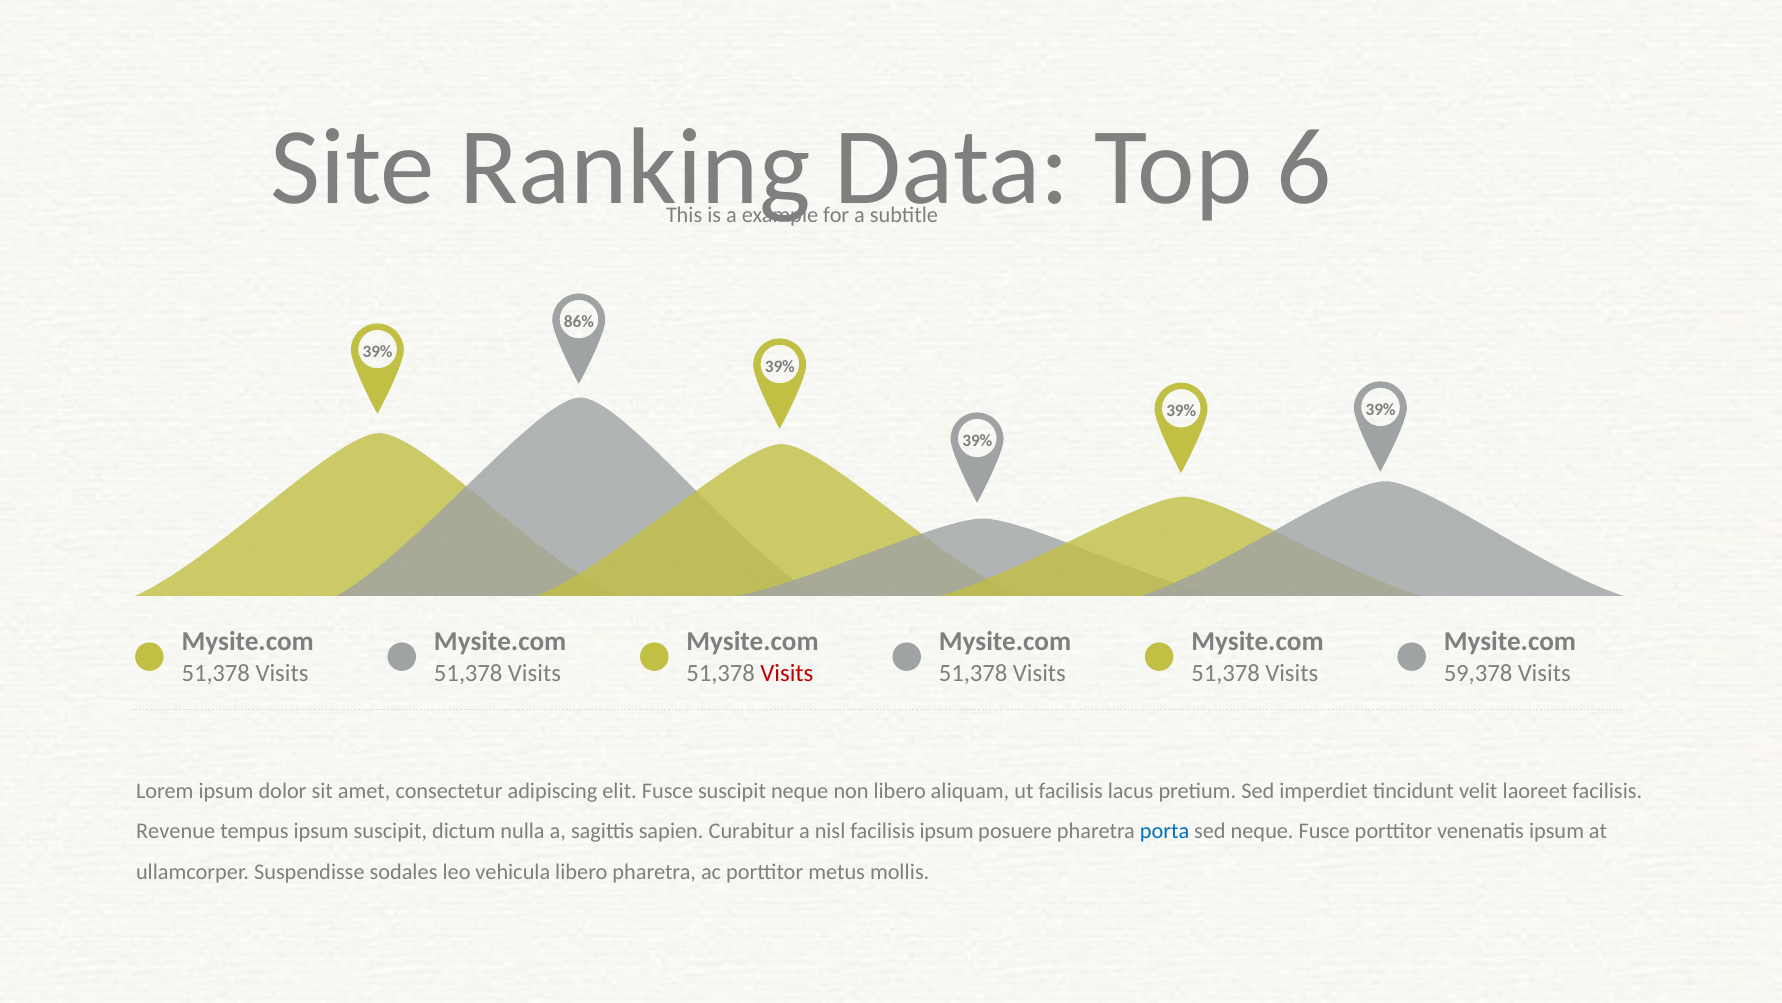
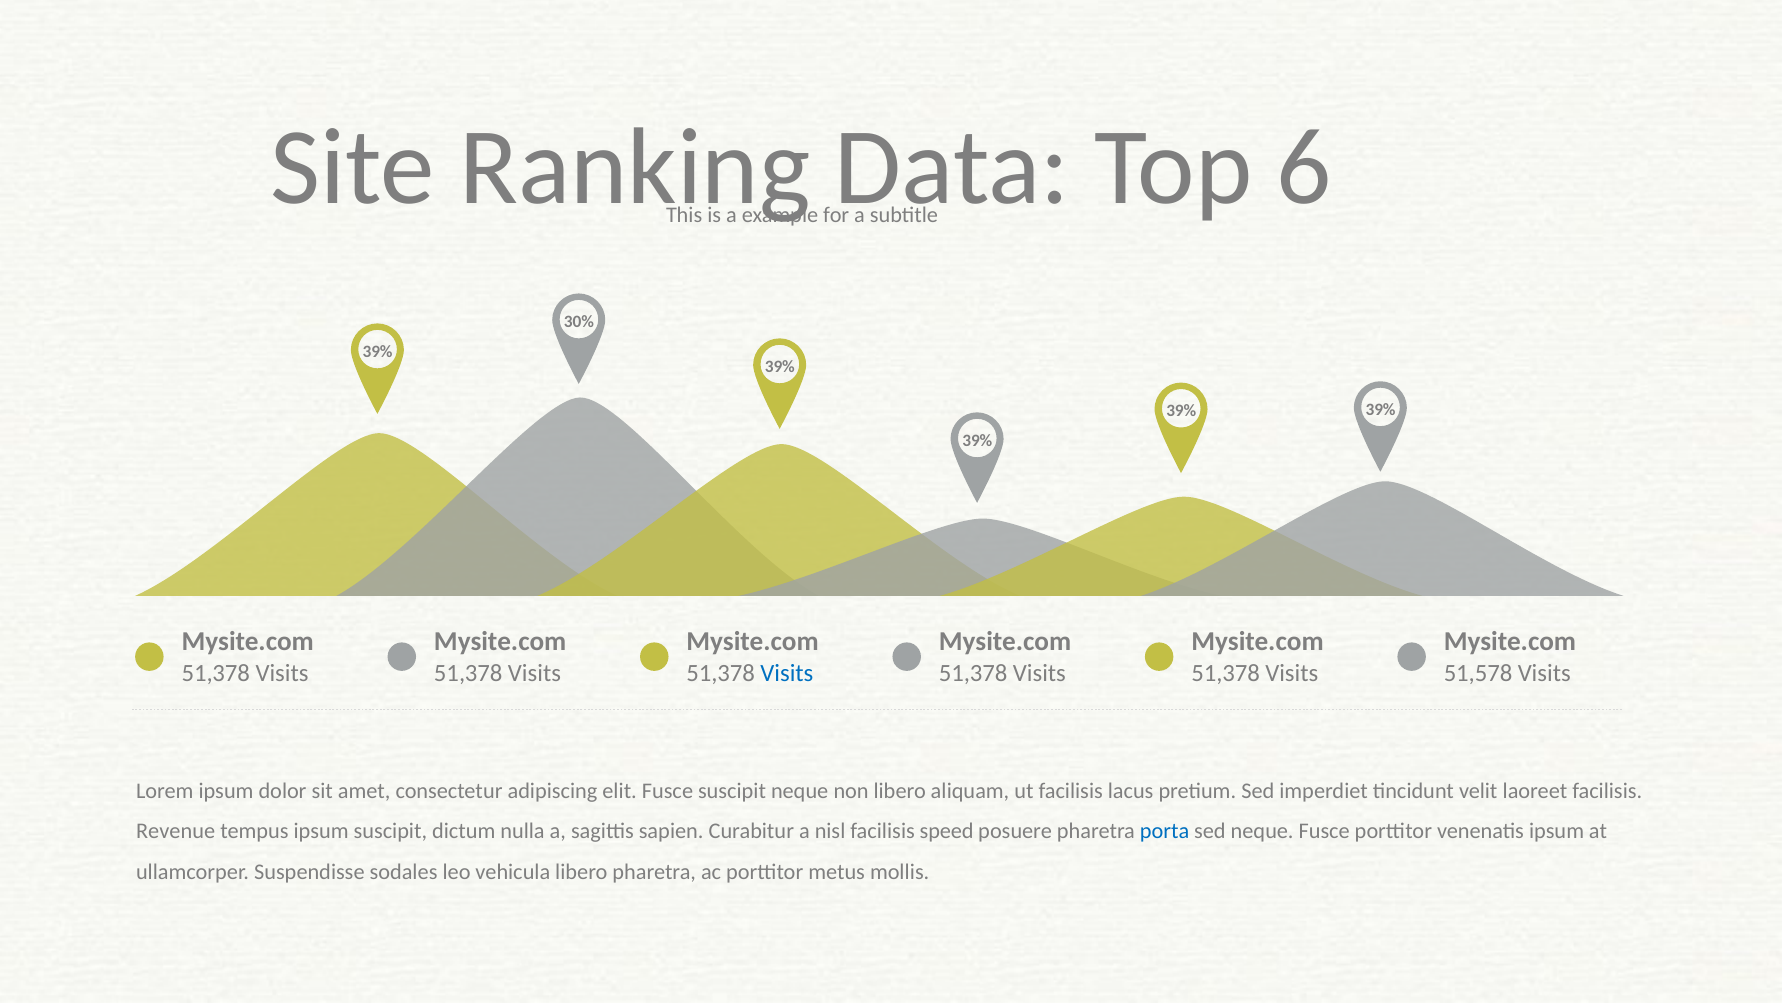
86%: 86% -> 30%
Visits at (787, 672) colour: red -> blue
59,378: 59,378 -> 51,578
facilisis ipsum: ipsum -> speed
